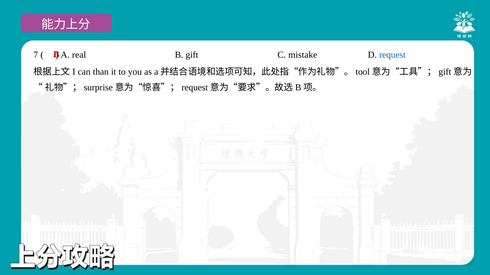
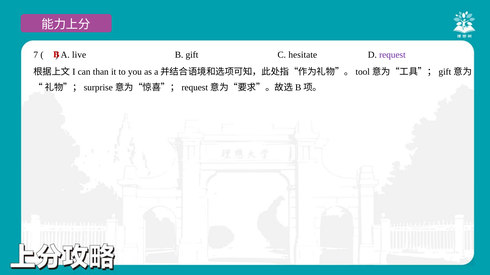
real: real -> live
mistake: mistake -> hesitate
request colour: blue -> purple
